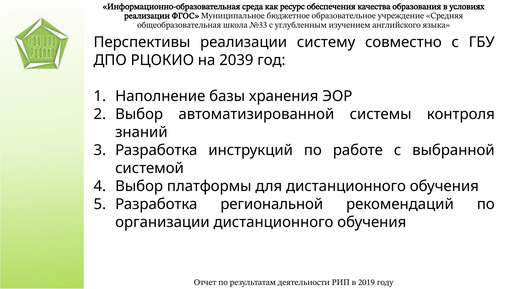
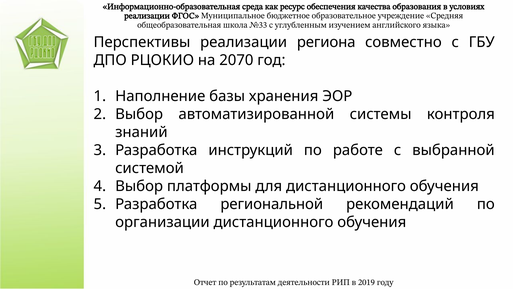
систему: систему -> региона
2039: 2039 -> 2070
